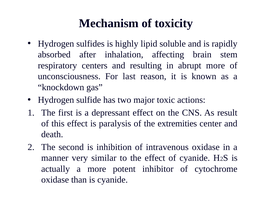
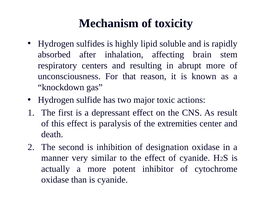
last: last -> that
intravenous: intravenous -> designation
